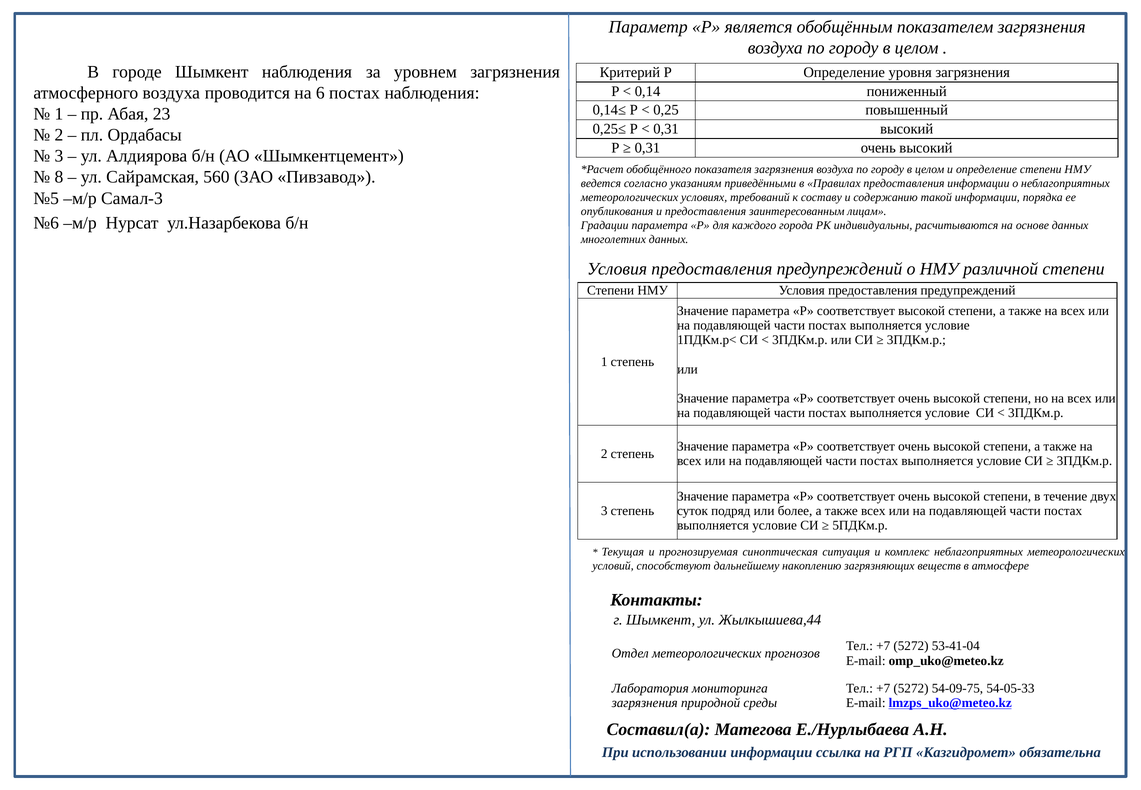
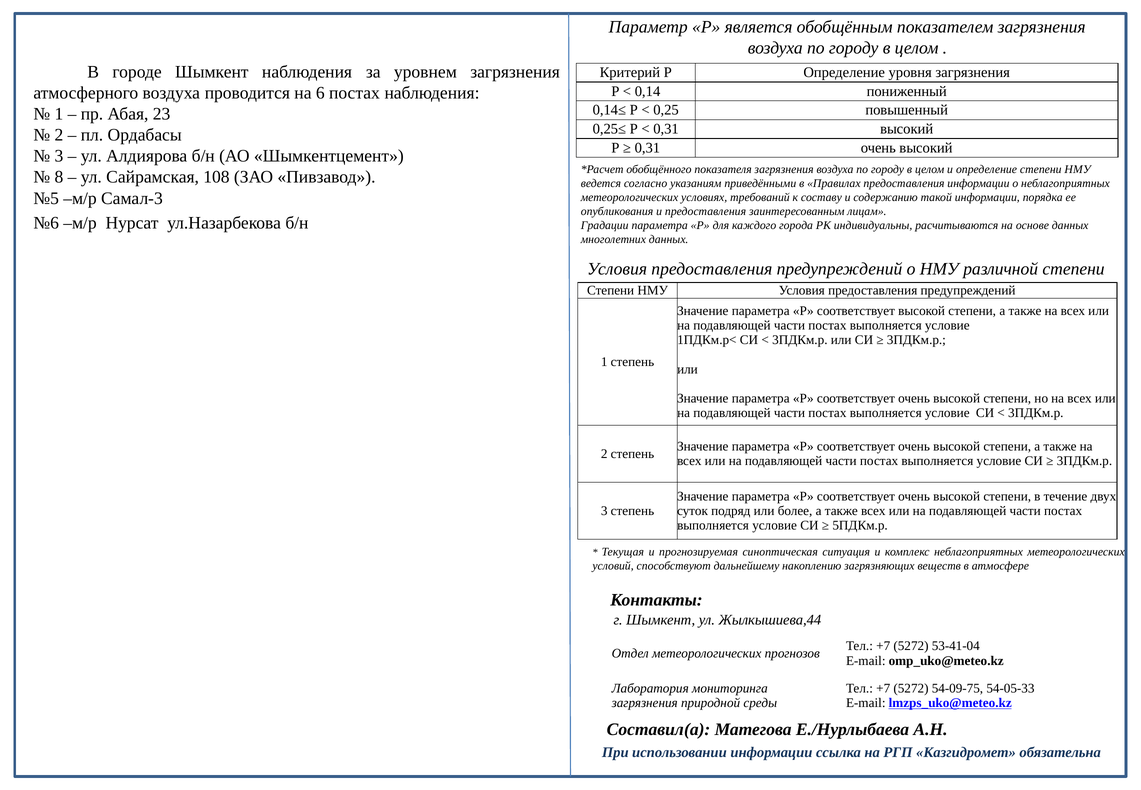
560: 560 -> 108
